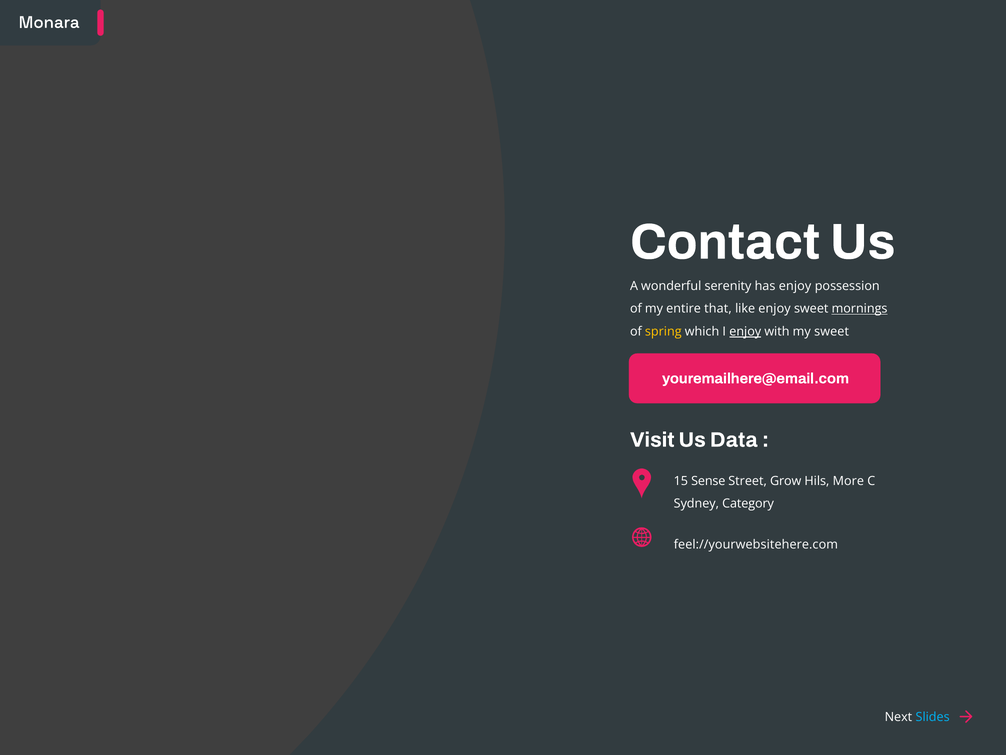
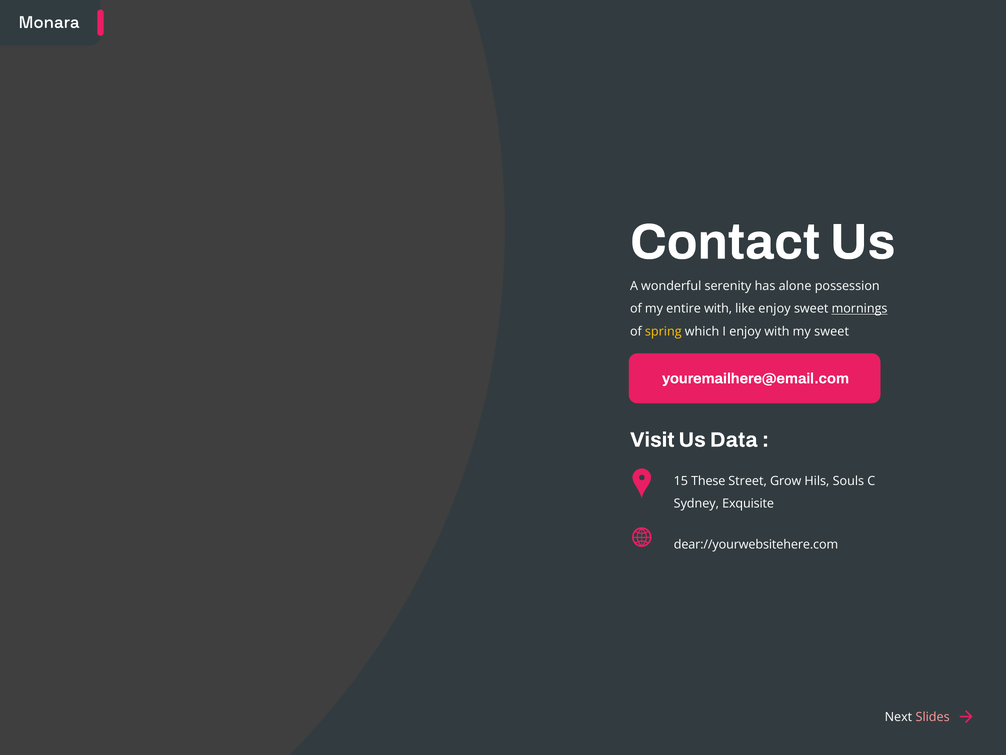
has enjoy: enjoy -> alone
entire that: that -> with
enjoy at (745, 331) underline: present -> none
Sense: Sense -> These
More: More -> Souls
Category: Category -> Exquisite
feel://yourwebsitehere.com: feel://yourwebsitehere.com -> dear://yourwebsitehere.com
Slides colour: light blue -> pink
